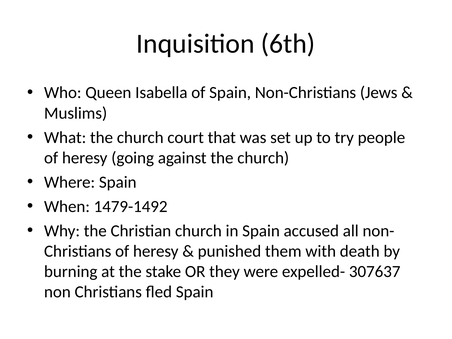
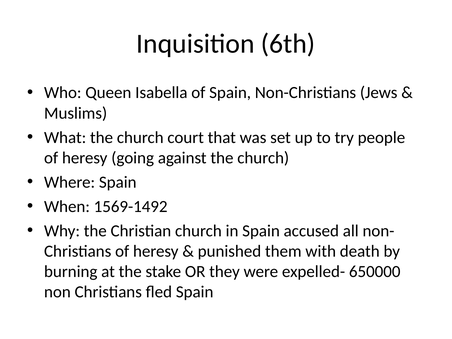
1479-1492: 1479-1492 -> 1569-1492
307637: 307637 -> 650000
